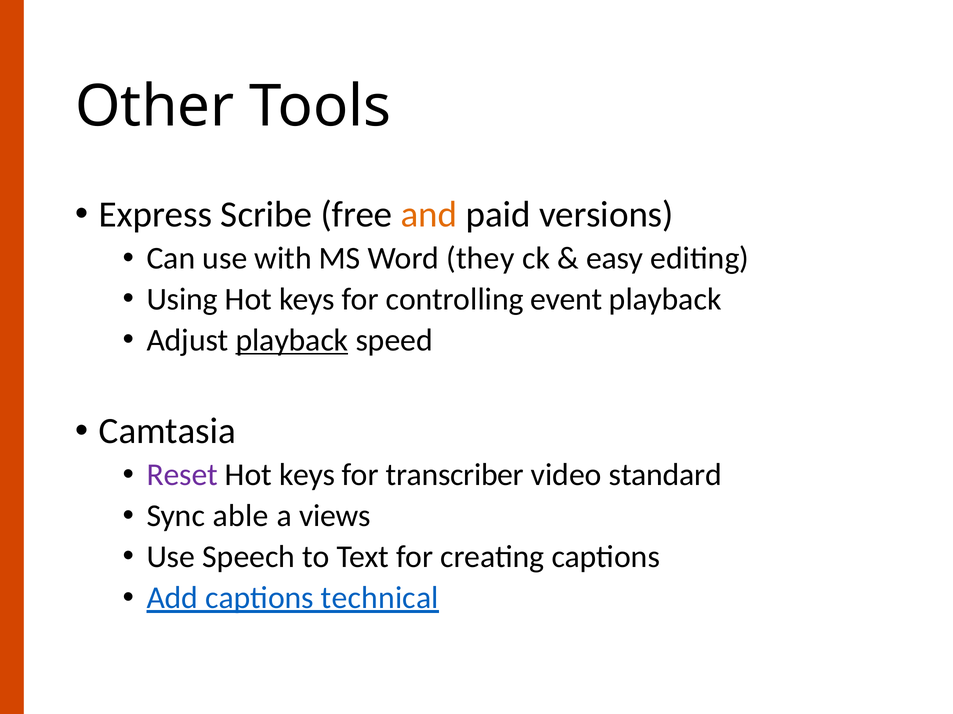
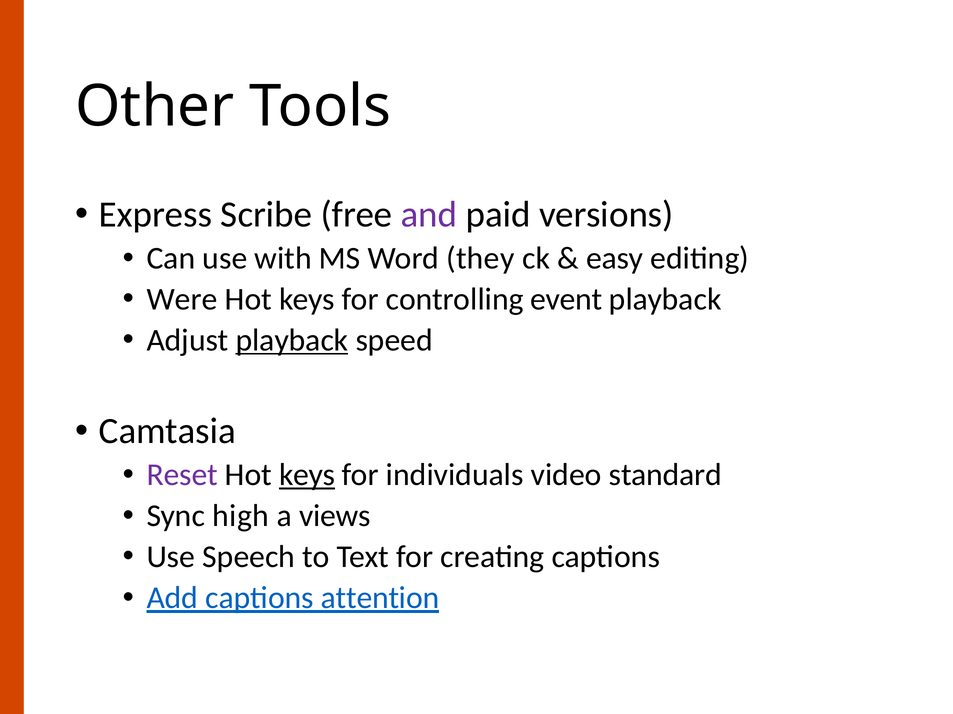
and colour: orange -> purple
Using: Using -> Were
keys at (307, 476) underline: none -> present
transcriber: transcriber -> individuals
able: able -> high
technical: technical -> attention
